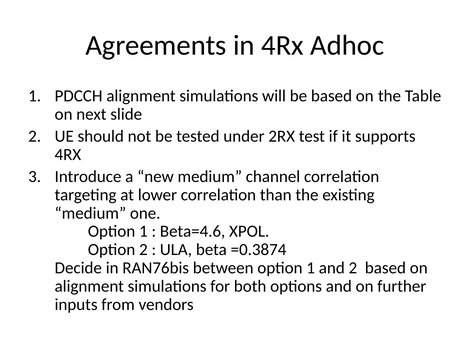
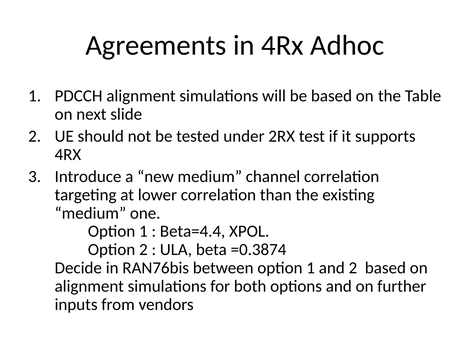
Beta=4.6: Beta=4.6 -> Beta=4.4
